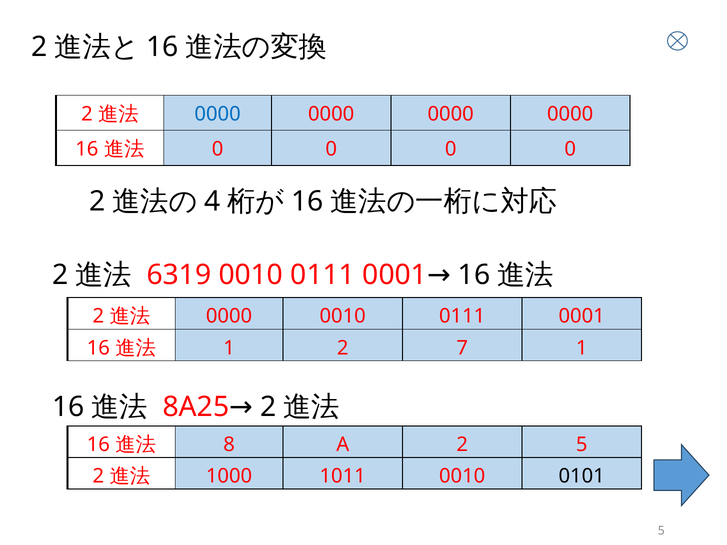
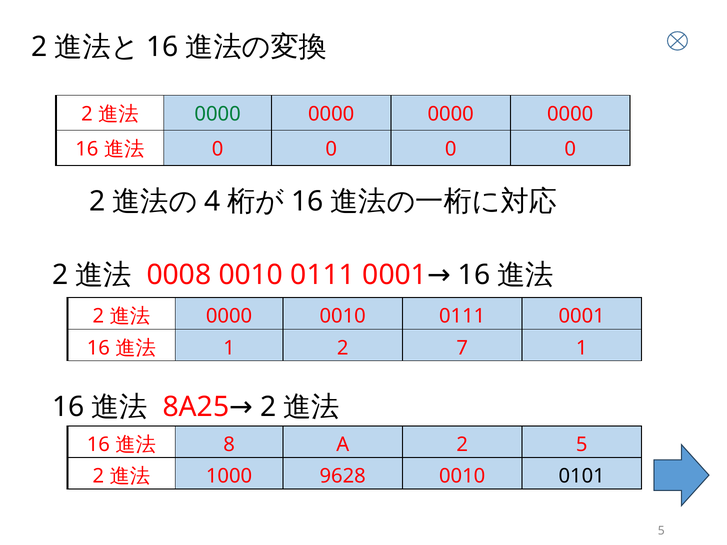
0000 at (218, 114) colour: blue -> green
6319: 6319 -> 0008
1011: 1011 -> 9628
